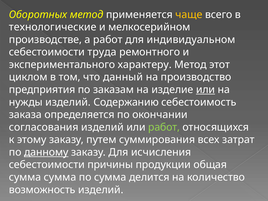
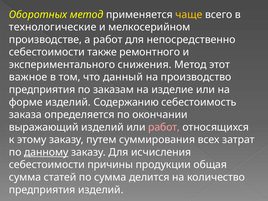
индивидуальном: индивидуальном -> непосредственно
труда: труда -> также
характеру: характеру -> снижения
циклом: циклом -> важное
или at (206, 90) underline: present -> none
нужды: нужды -> форме
согласования: согласования -> выражающий
работ at (164, 127) colour: light green -> pink
сумма сумма: сумма -> статей
возможность at (42, 190): возможность -> предприятия
